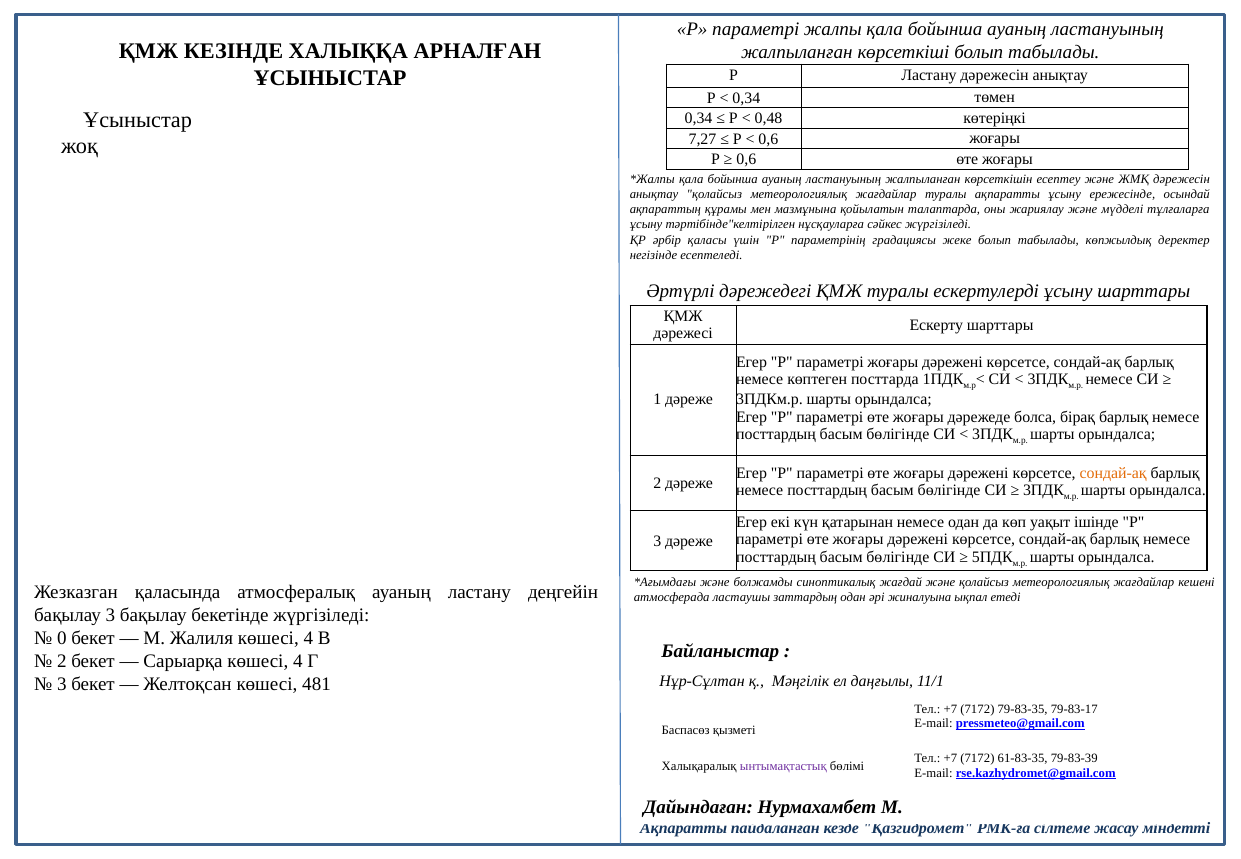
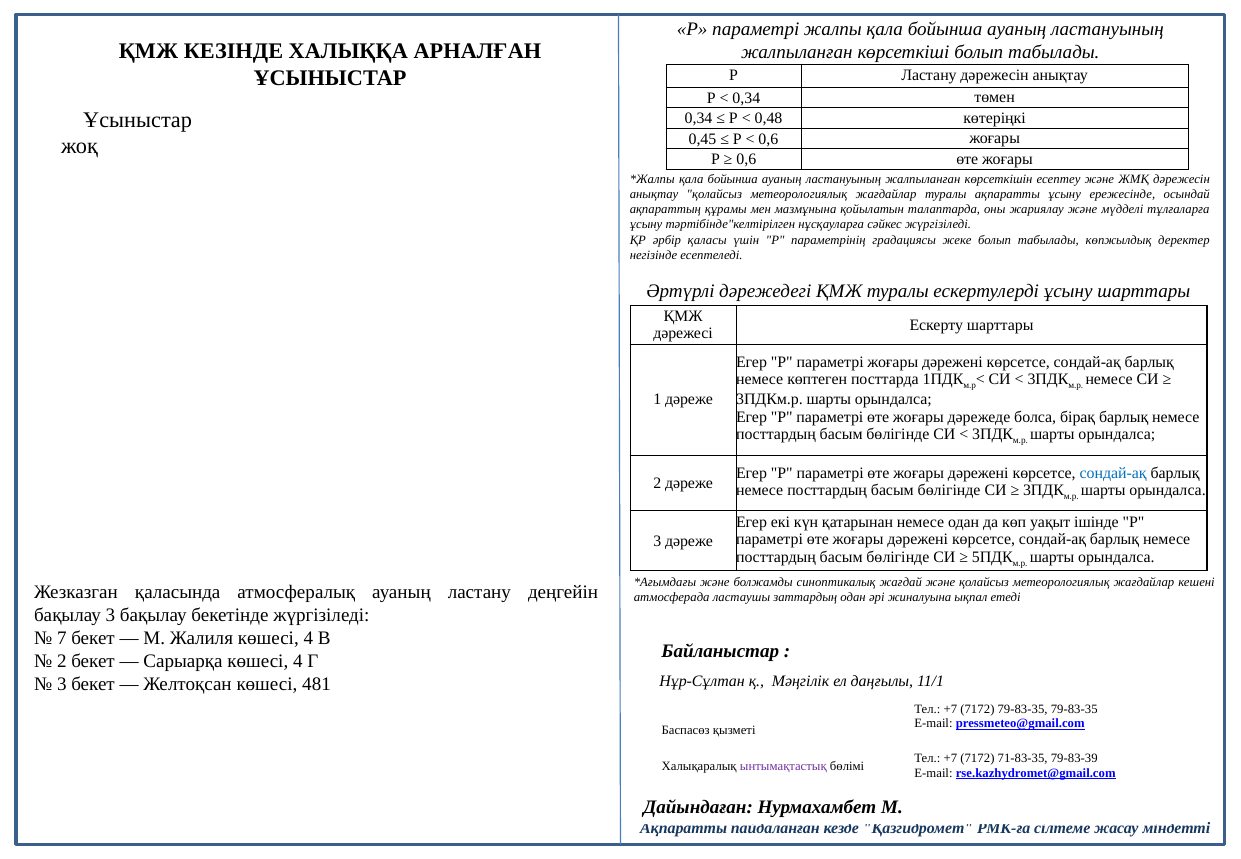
7,27: 7,27 -> 0,45
сондай-ақ at (1113, 473) colour: orange -> blue
0: 0 -> 7
79-83-35 79-83-17: 79-83-17 -> 79-83-35
61-83-35: 61-83-35 -> 71-83-35
